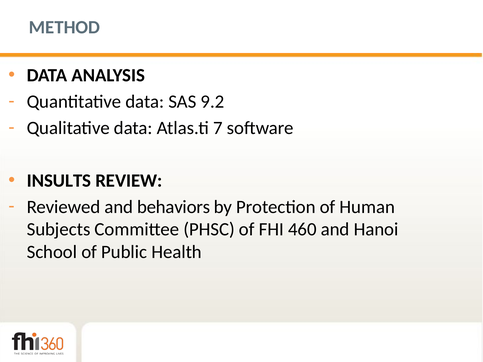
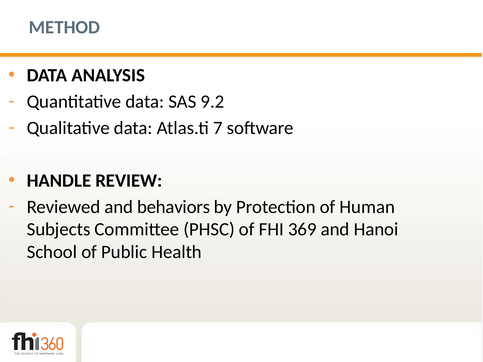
INSULTS: INSULTS -> HANDLE
460: 460 -> 369
